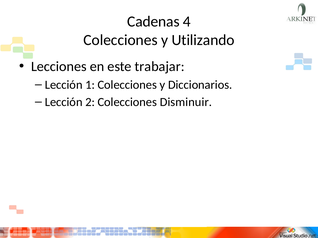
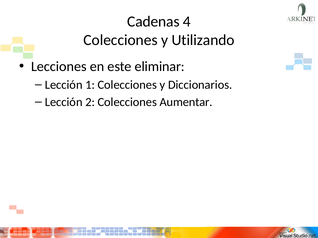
trabajar: trabajar -> eliminar
Disminuir: Disminuir -> Aumentar
